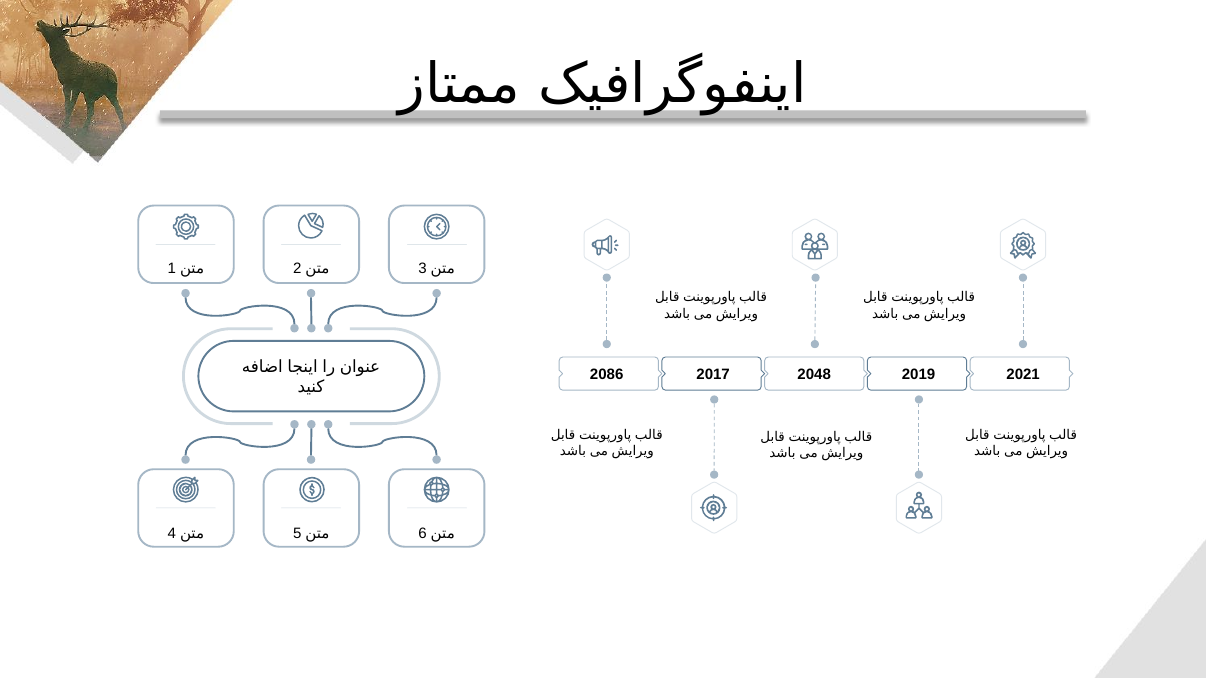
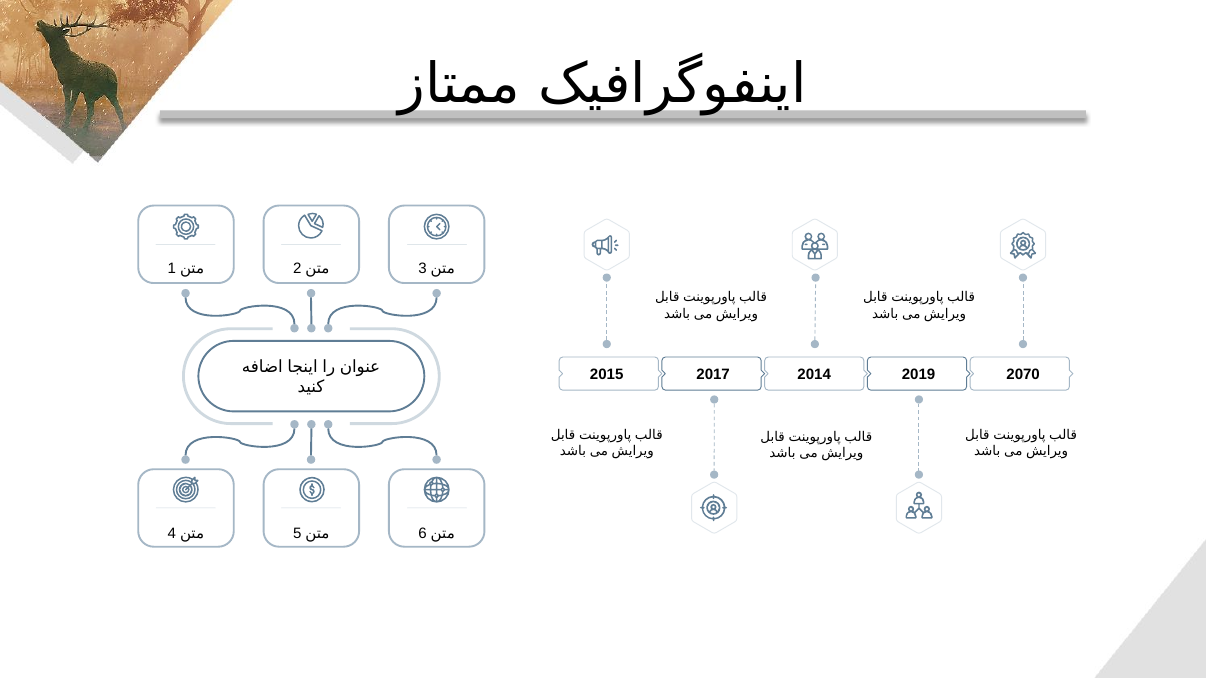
2086: 2086 -> 2015
2048: 2048 -> 2014
2021: 2021 -> 2070
